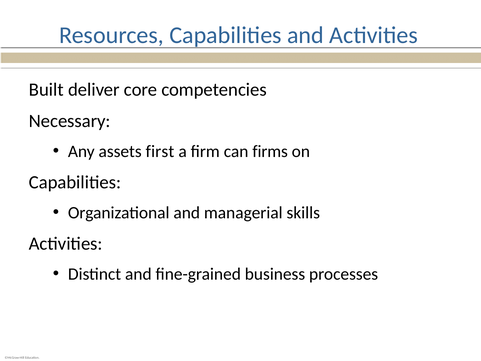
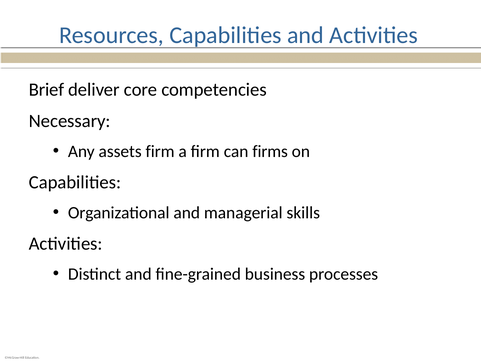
Built: Built -> Brief
assets first: first -> firm
